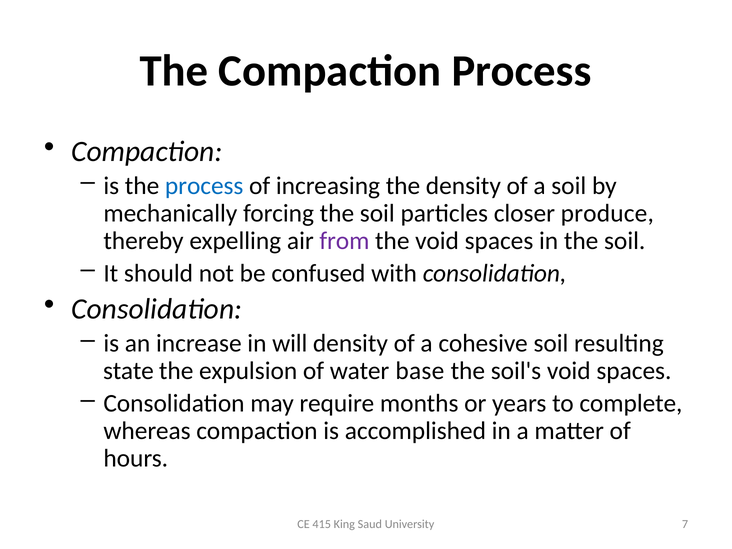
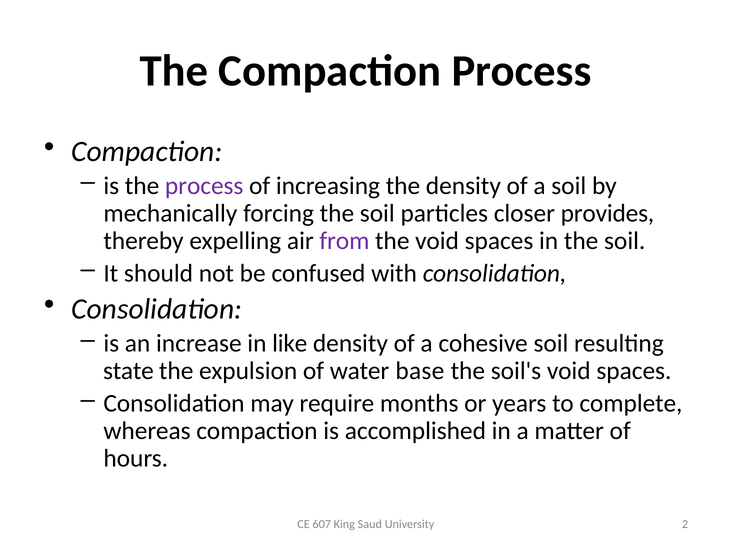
process at (204, 186) colour: blue -> purple
produce: produce -> provides
will: will -> like
415: 415 -> 607
7: 7 -> 2
